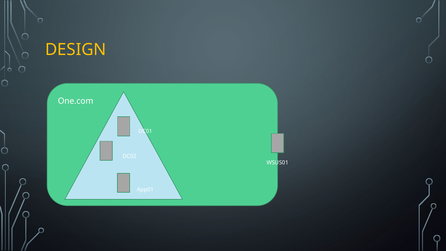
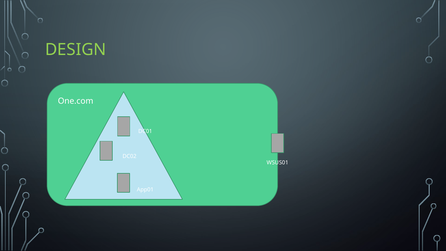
DESIGN colour: yellow -> light green
